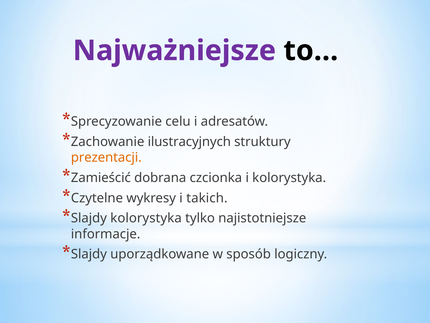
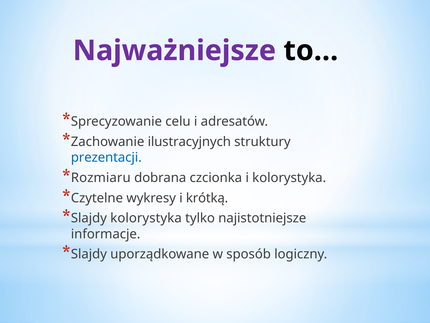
prezentacji colour: orange -> blue
Zamieścić: Zamieścić -> Rozmiaru
takich: takich -> krótką
